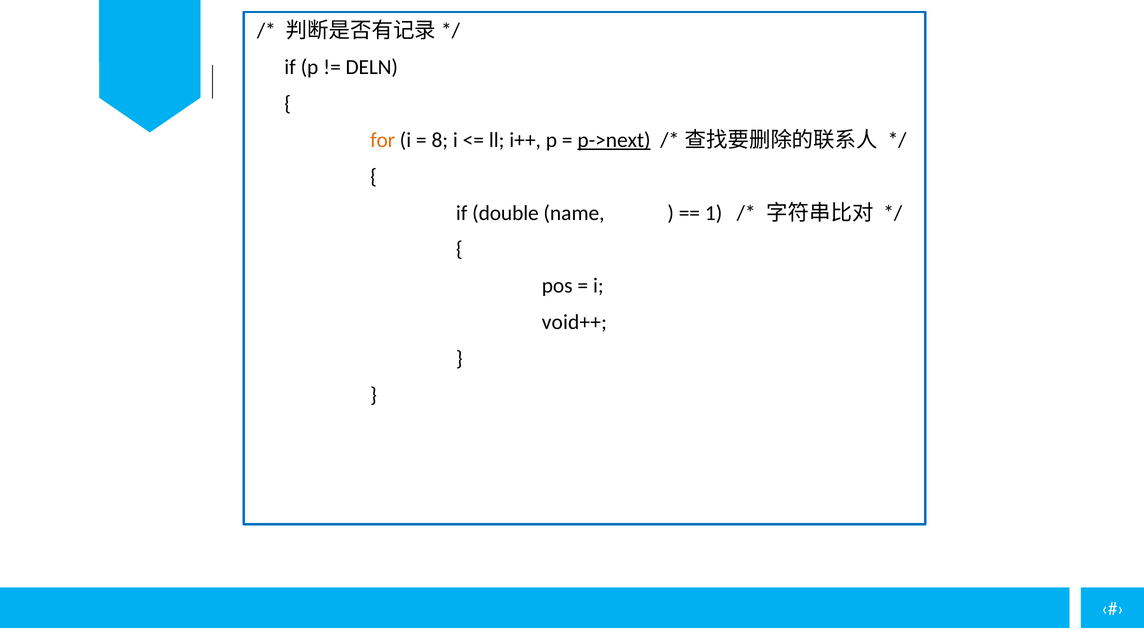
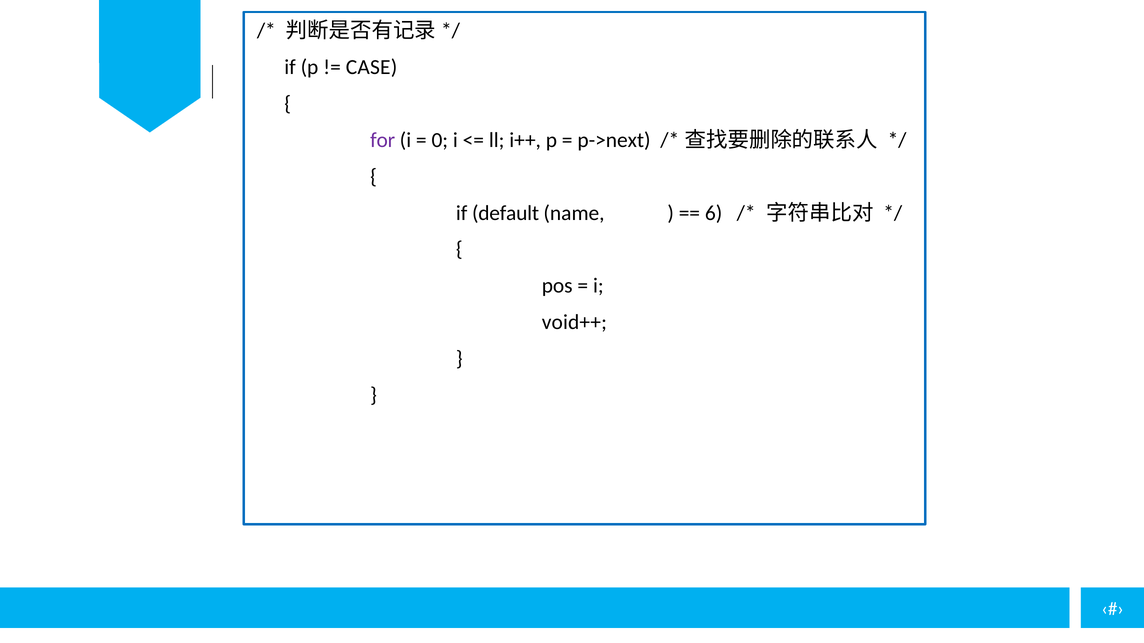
DELN: DELN -> CASE
for colour: orange -> purple
8: 8 -> 0
p->next underline: present -> none
double: double -> default
1: 1 -> 6
